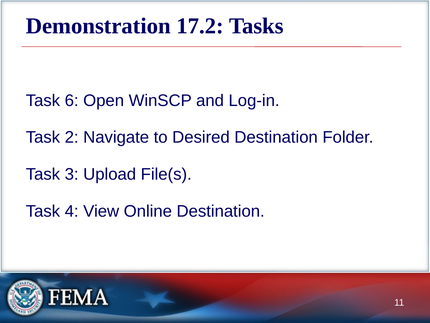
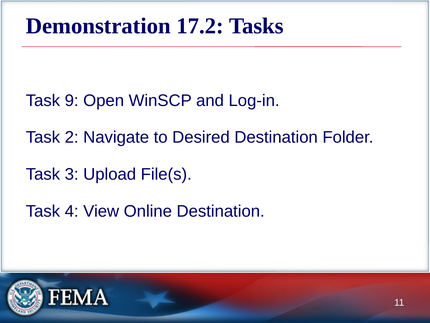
6: 6 -> 9
